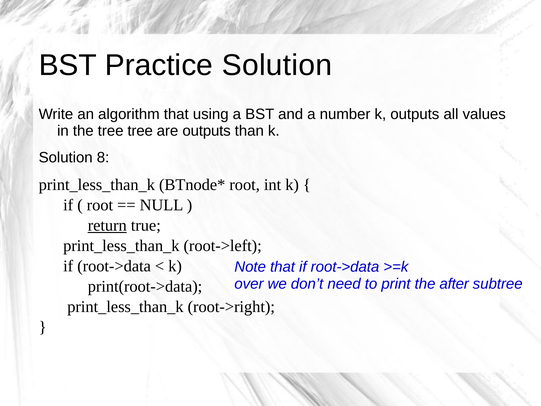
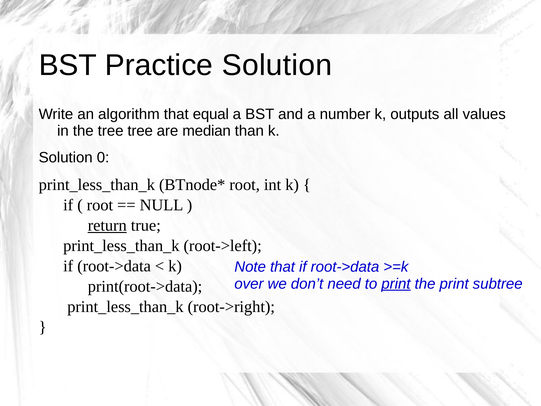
using: using -> equal
are outputs: outputs -> median
8: 8 -> 0
print at (396, 284) underline: none -> present
the after: after -> print
